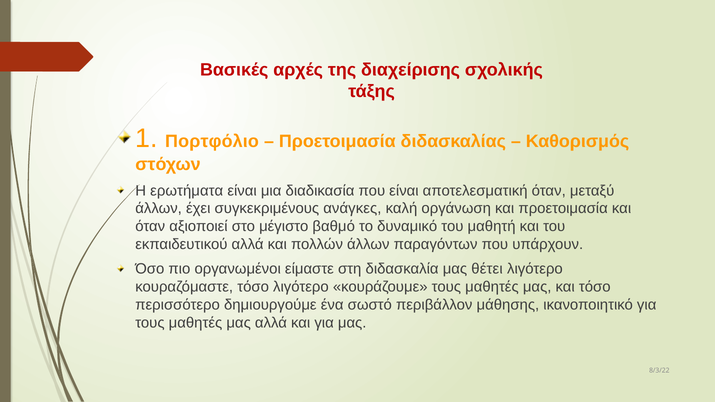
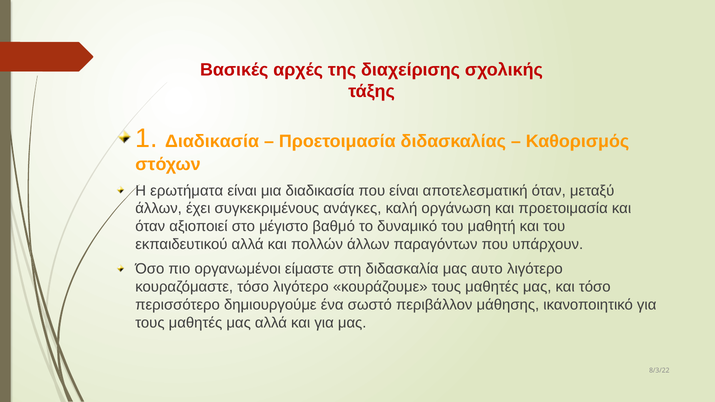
1 Πορτφόλιο: Πορτφόλιο -> Διαδικασία
θέτει: θέτει -> αυτo
